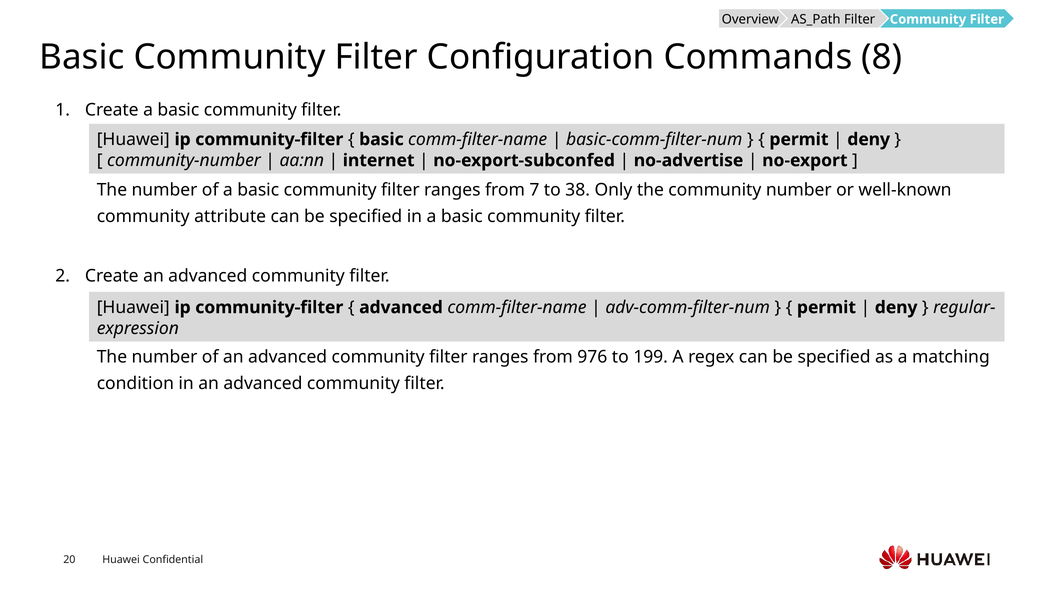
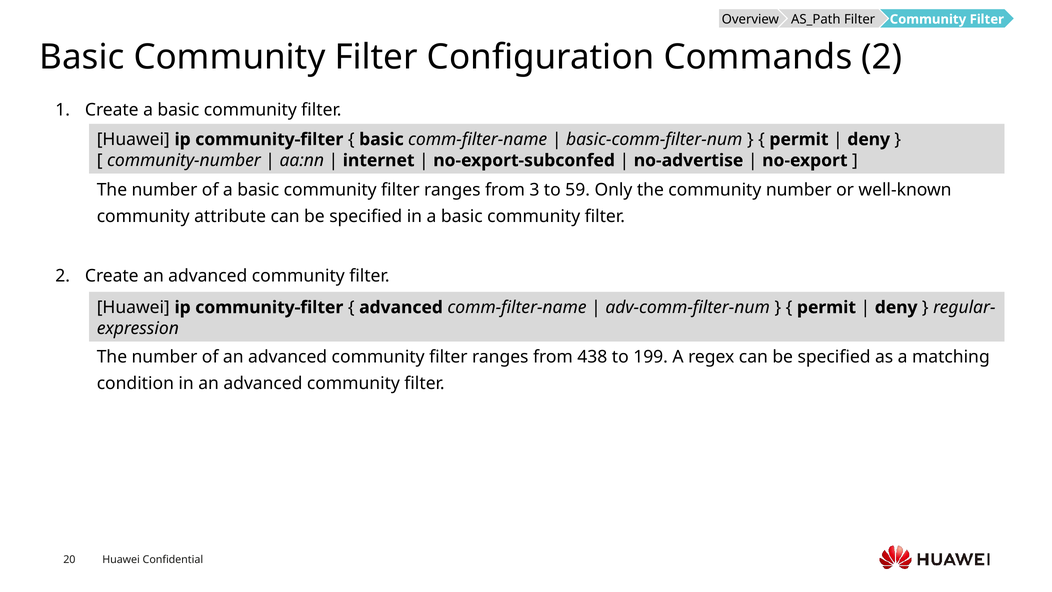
Commands 8: 8 -> 2
7: 7 -> 3
38: 38 -> 59
976: 976 -> 438
